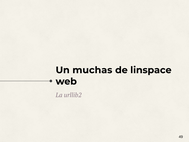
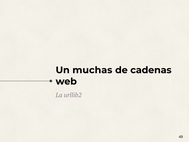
linspace: linspace -> cadenas
